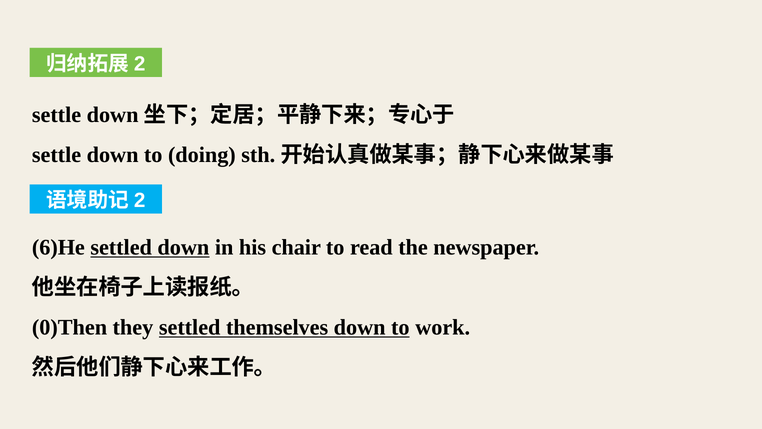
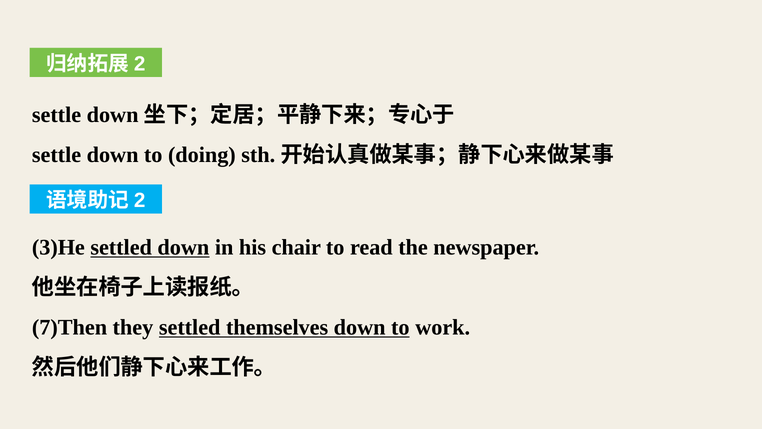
6)He: 6)He -> 3)He
0)Then: 0)Then -> 7)Then
